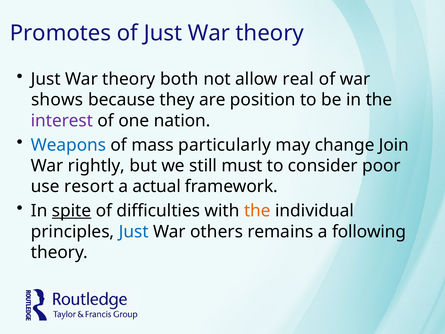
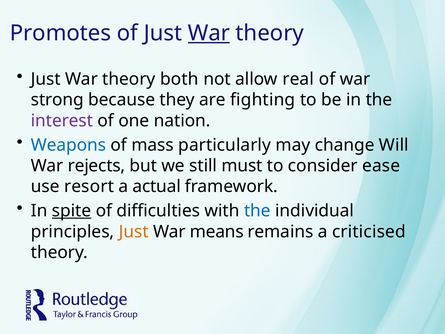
War at (209, 33) underline: none -> present
shows: shows -> strong
position: position -> fighting
Join: Join -> Will
rightly: rightly -> rejects
poor: poor -> ease
the at (257, 211) colour: orange -> blue
Just at (134, 231) colour: blue -> orange
others: others -> means
following: following -> criticised
